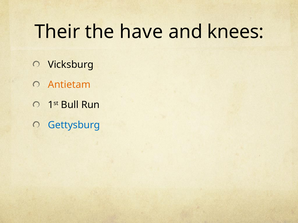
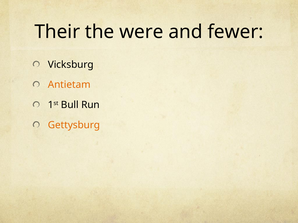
have: have -> were
knees: knees -> fewer
Gettysburg colour: blue -> orange
